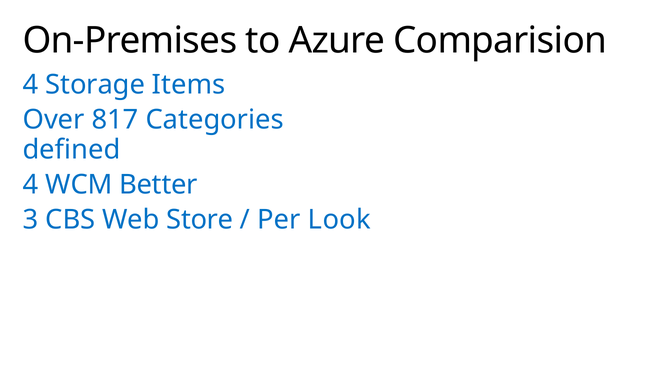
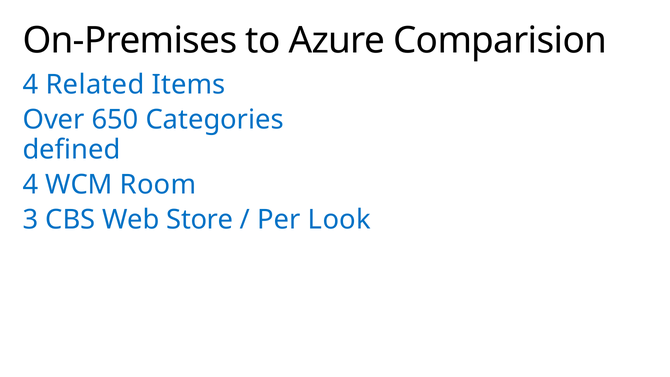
Storage: Storage -> Related
817: 817 -> 650
Better: Better -> Room
